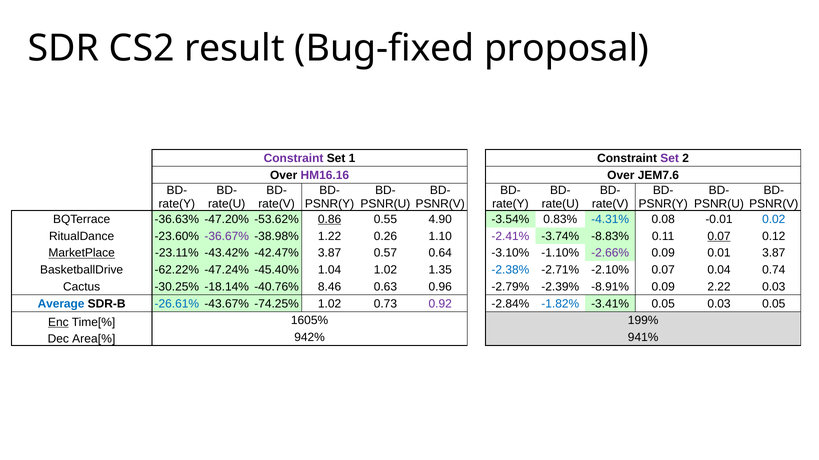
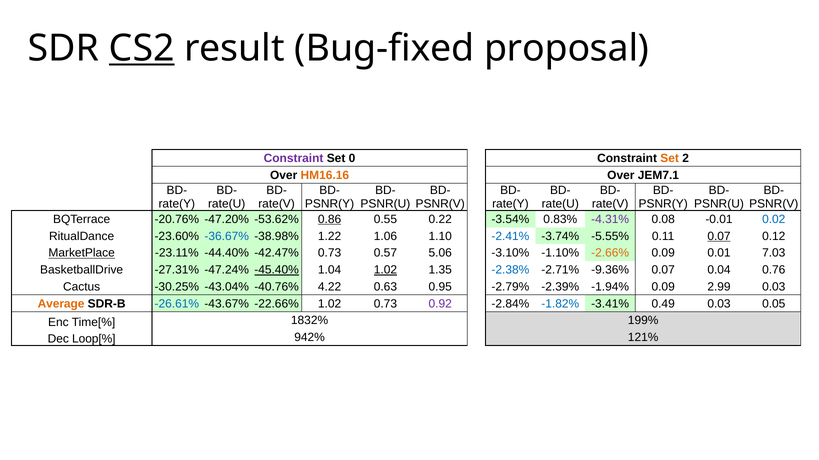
CS2 underline: none -> present
1: 1 -> 0
Set at (670, 158) colour: purple -> orange
HM16.16 colour: purple -> orange
JEM7.6: JEM7.6 -> JEM7.1
-36.63%: -36.63% -> -20.76%
4.90: 4.90 -> 0.22
-4.31% colour: blue -> purple
-36.67% colour: purple -> blue
0.26: 0.26 -> 1.06
-2.41% colour: purple -> blue
-8.83%: -8.83% -> -5.55%
-43.42%: -43.42% -> -44.40%
-42.47% 3.87: 3.87 -> 0.73
0.64: 0.64 -> 5.06
-2.66% colour: purple -> orange
0.01 3.87: 3.87 -> 7.03
-62.22%: -62.22% -> -27.31%
-45.40% underline: none -> present
1.02 at (385, 270) underline: none -> present
-2.10%: -2.10% -> -9.36%
0.74: 0.74 -> 0.76
-18.14%: -18.14% -> -43.04%
8.46: 8.46 -> 4.22
0.96: 0.96 -> 0.95
-8.91%: -8.91% -> -1.94%
2.22: 2.22 -> 2.99
Average colour: blue -> orange
-74.25%: -74.25% -> -22.66%
-3.41% 0.05: 0.05 -> 0.49
Enc underline: present -> none
1605%: 1605% -> 1832%
Area[%: Area[% -> Loop[%
941%: 941% -> 121%
